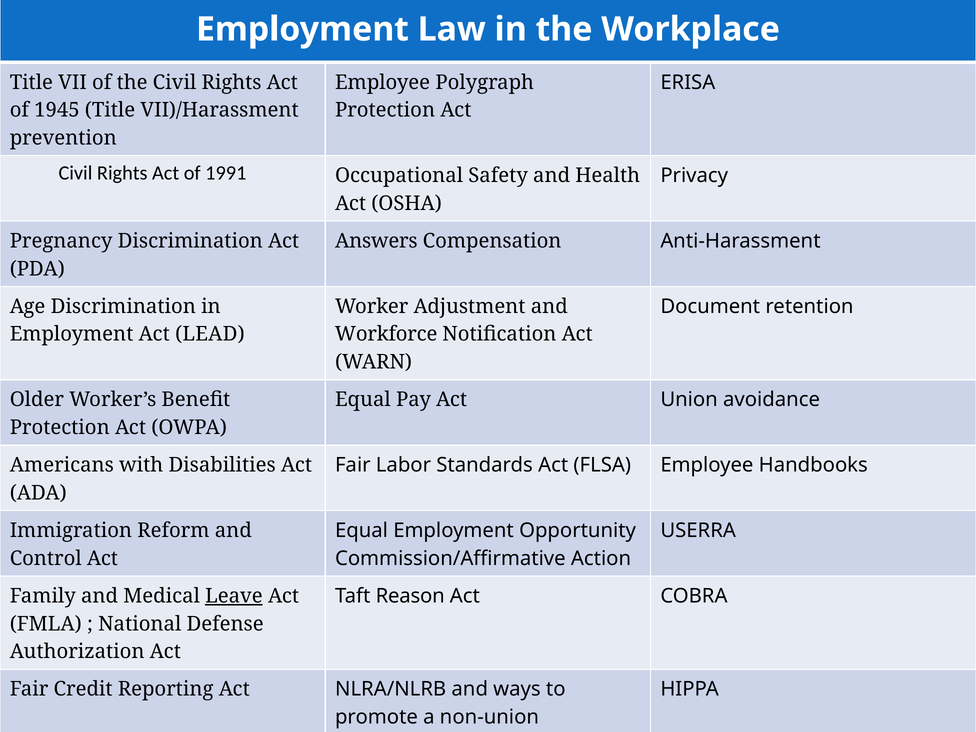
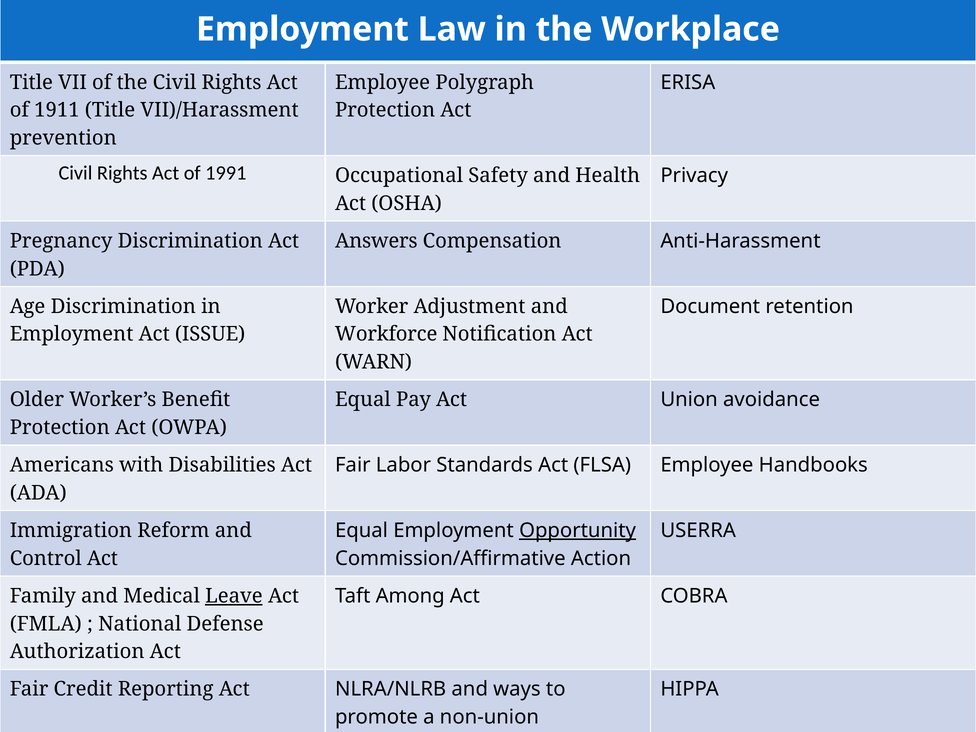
1945: 1945 -> 1911
LEAD: LEAD -> ISSUE
Opportunity underline: none -> present
Reason: Reason -> Among
